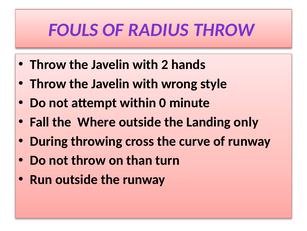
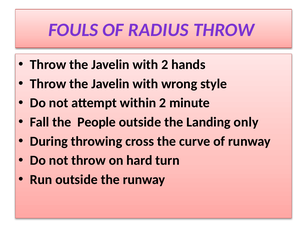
within 0: 0 -> 2
Where: Where -> People
than: than -> hard
